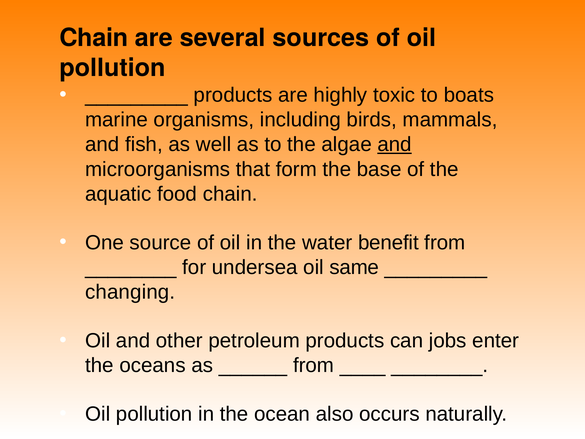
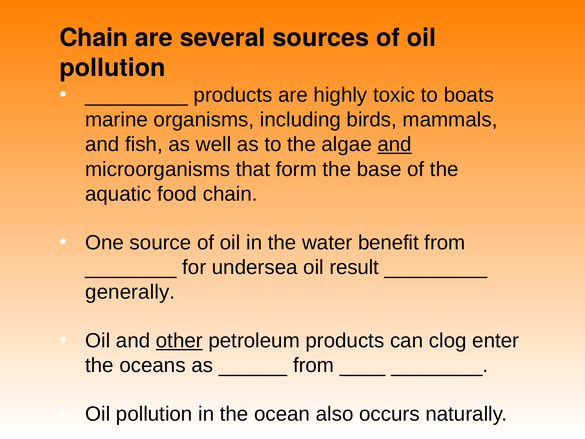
same: same -> result
changing: changing -> generally
other underline: none -> present
jobs: jobs -> clog
